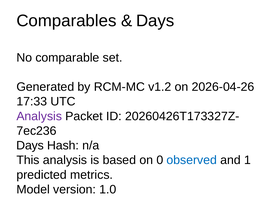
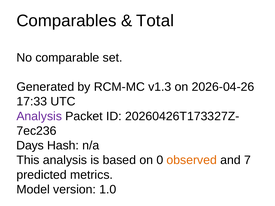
Days at (155, 21): Days -> Total
v1.2: v1.2 -> v1.3
observed colour: blue -> orange
1: 1 -> 7
